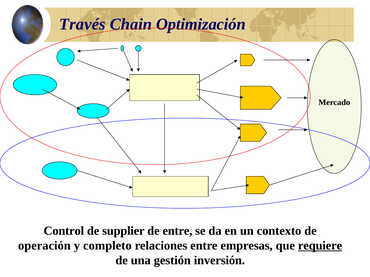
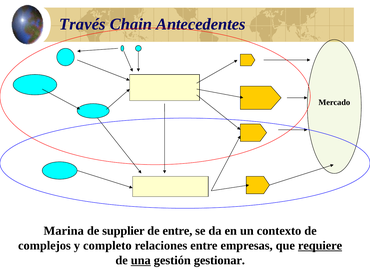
Optimización: Optimización -> Antecedentes
Control: Control -> Marina
operación: operación -> complejos
una underline: none -> present
inversión: inversión -> gestionar
